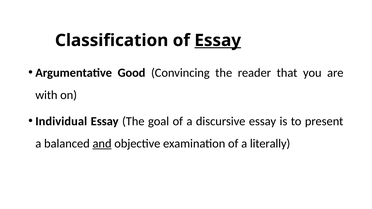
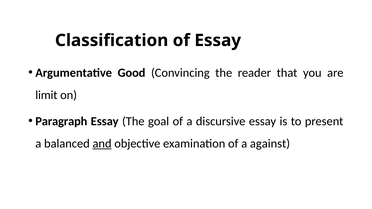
Essay at (218, 40) underline: present -> none
with: with -> limit
Individual: Individual -> Paragraph
literally: literally -> against
